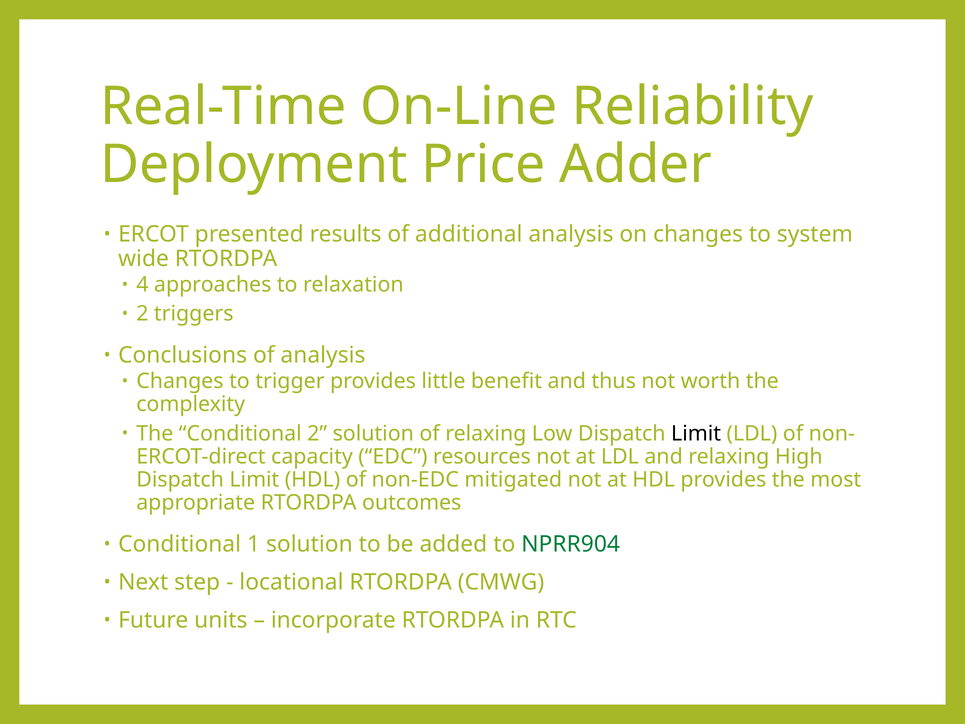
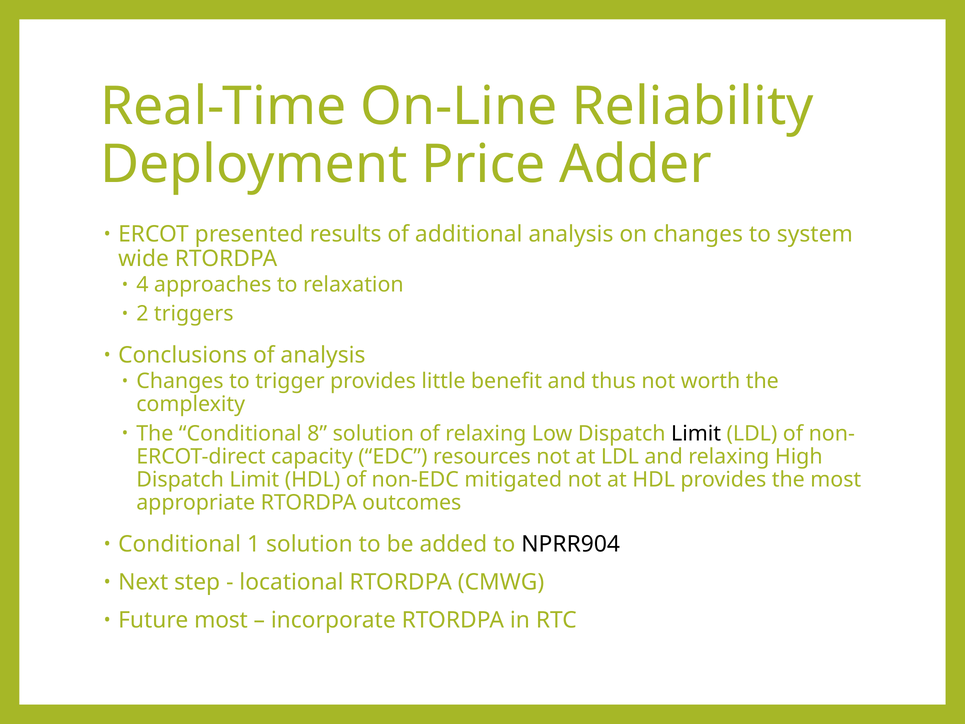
Conditional 2: 2 -> 8
NPRR904 colour: green -> black
Future units: units -> most
